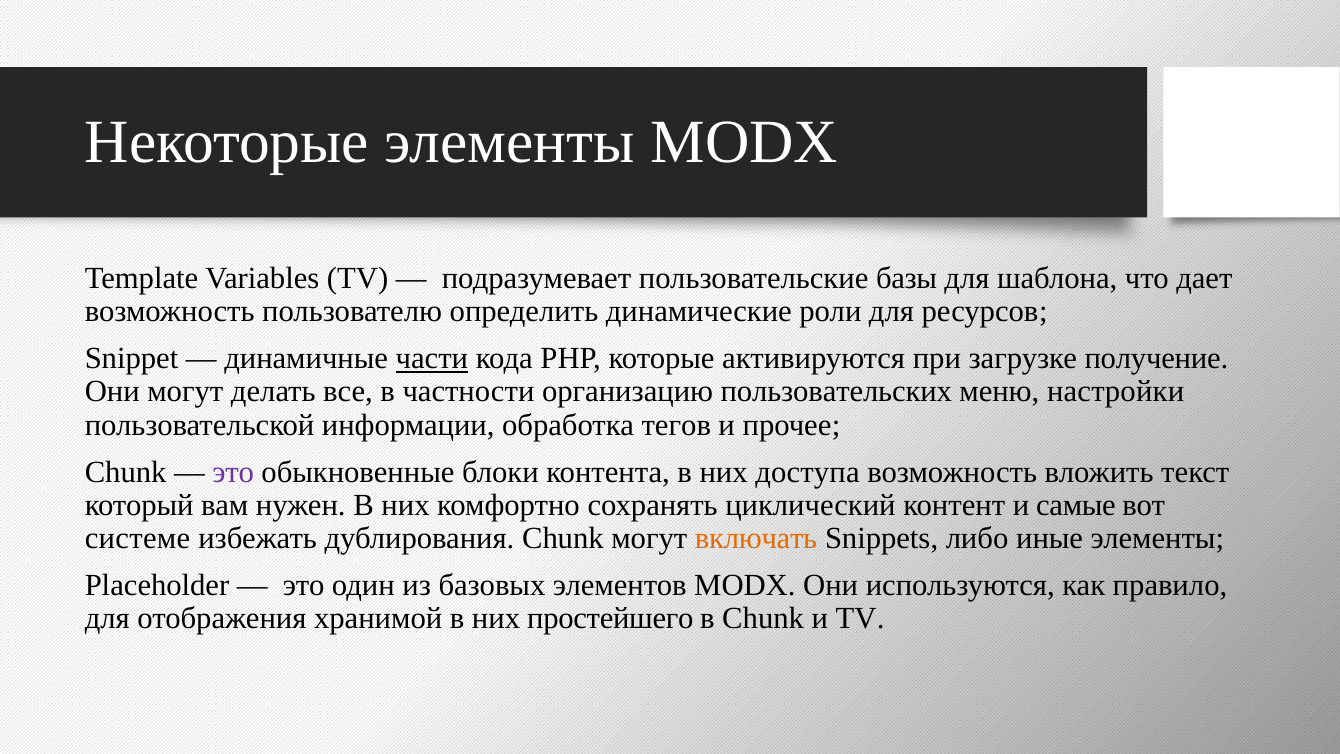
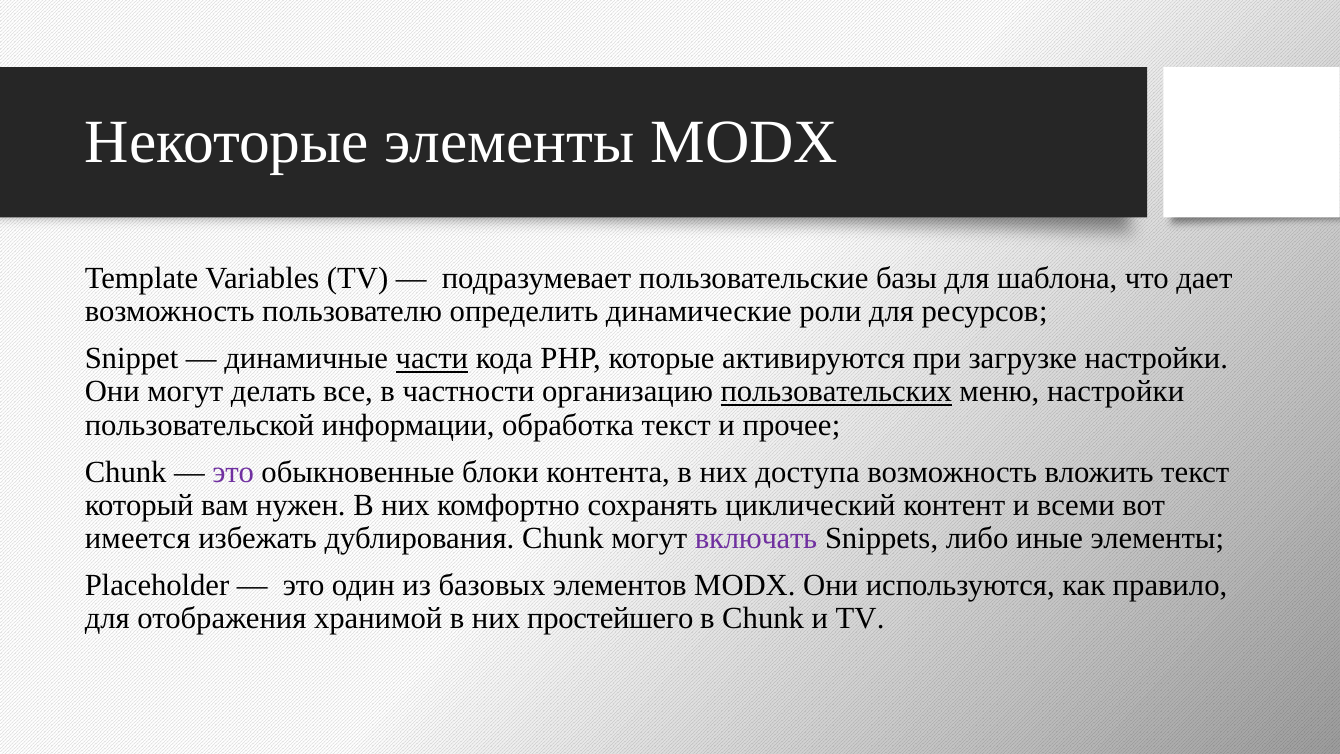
загрузке получение: получение -> настройки
пользовательских underline: none -> present
обработка тегов: тегов -> текст
самые: самые -> всеми
системе: системе -> имеется
включать colour: orange -> purple
